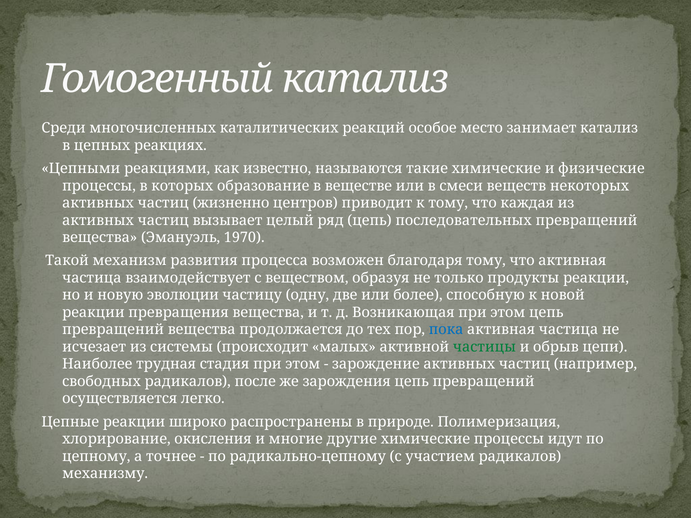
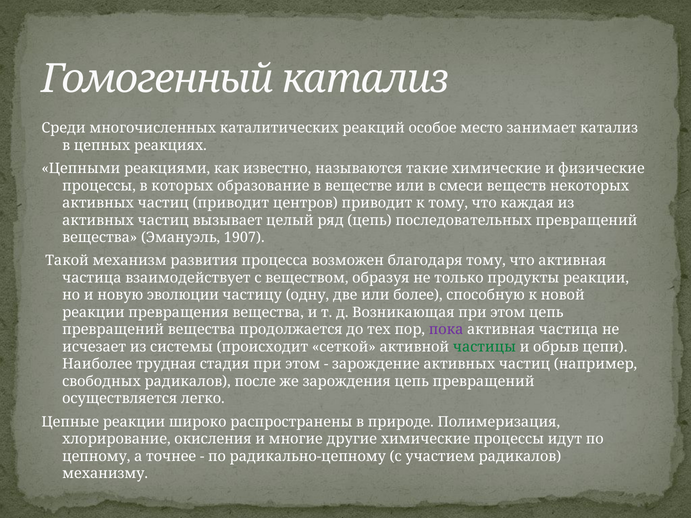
частиц жизненно: жизненно -> приводит
1970: 1970 -> 1907
пока colour: blue -> purple
малых: малых -> сеткой
